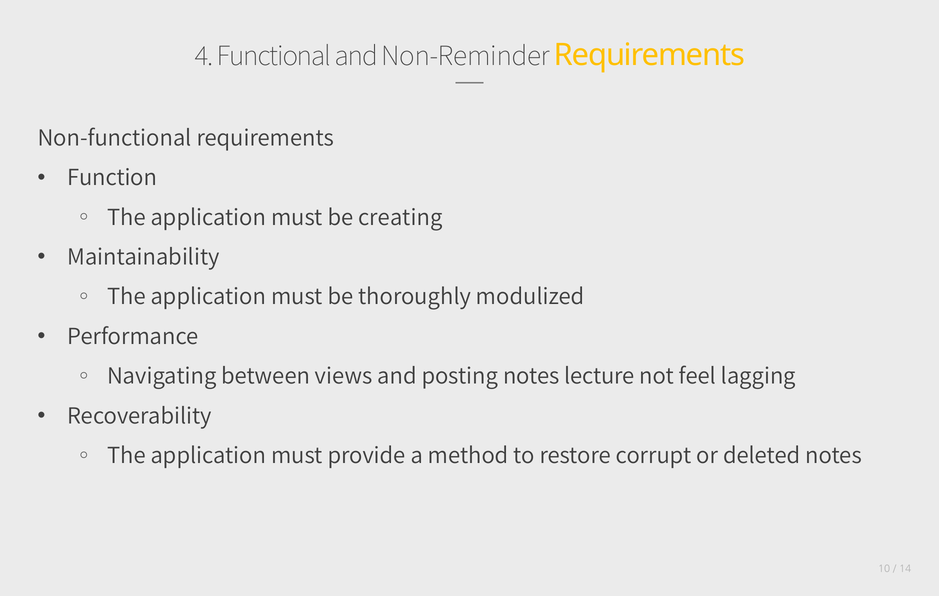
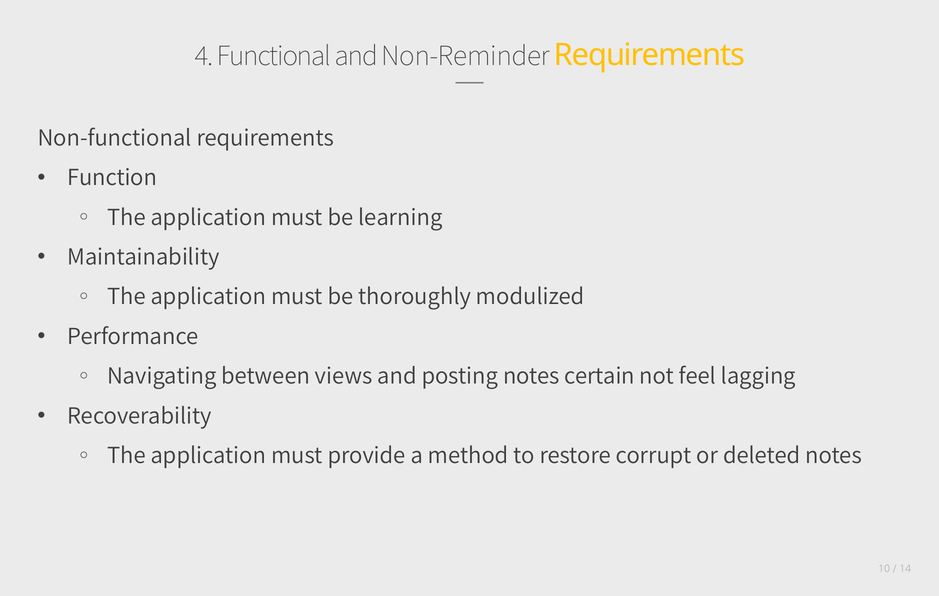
creating: creating -> learning
lecture: lecture -> certain
